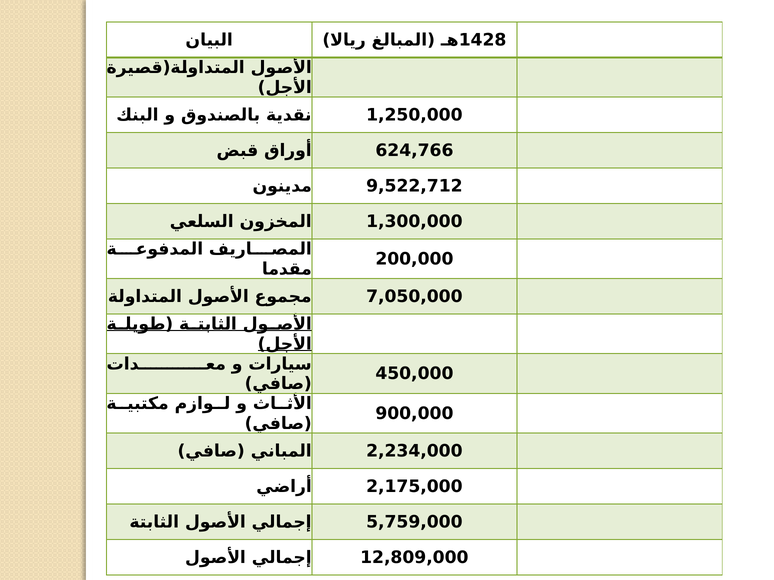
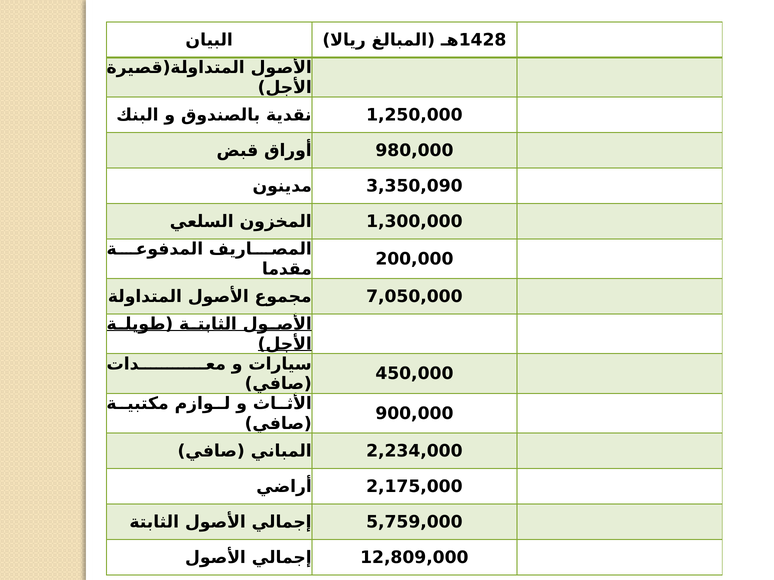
624,766: 624,766 -> 980,000
9,522,712: 9,522,712 -> 3,350,090
